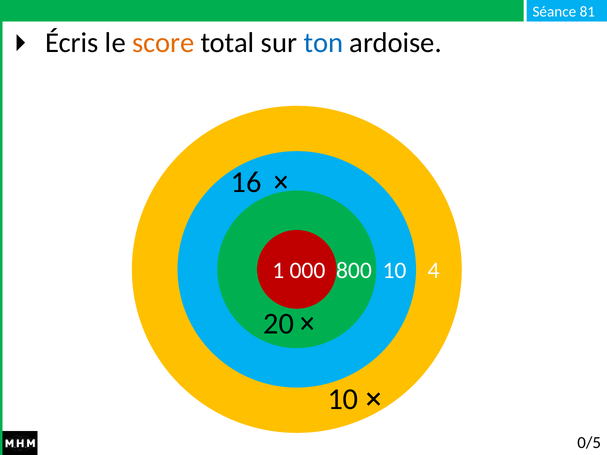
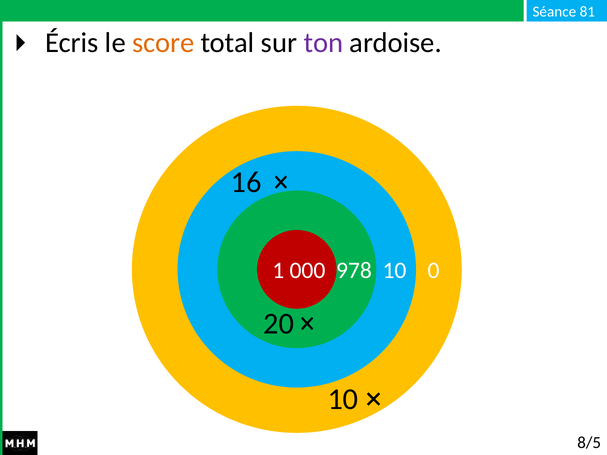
ton colour: blue -> purple
800: 800 -> 978
4: 4 -> 0
0/5: 0/5 -> 8/5
